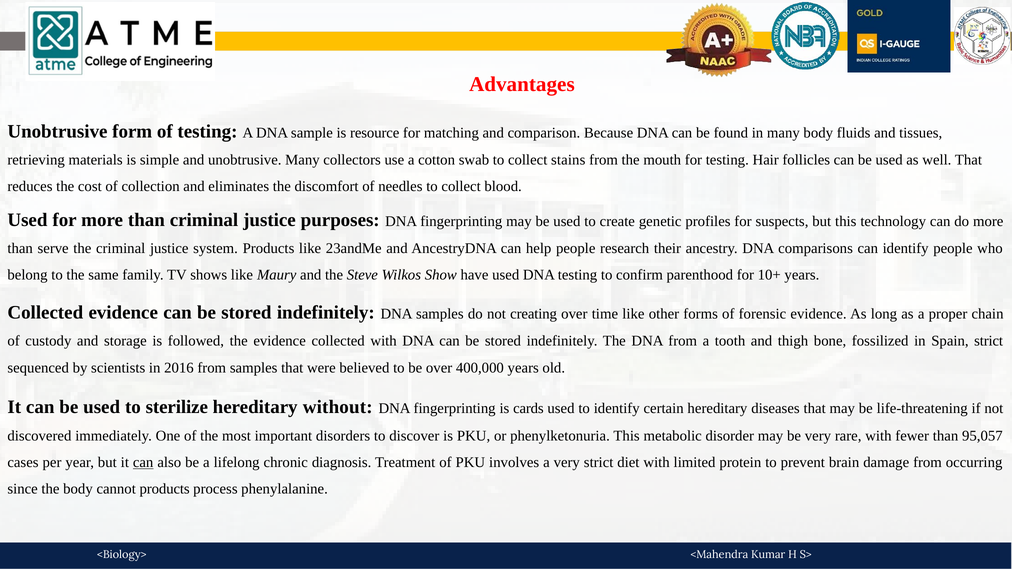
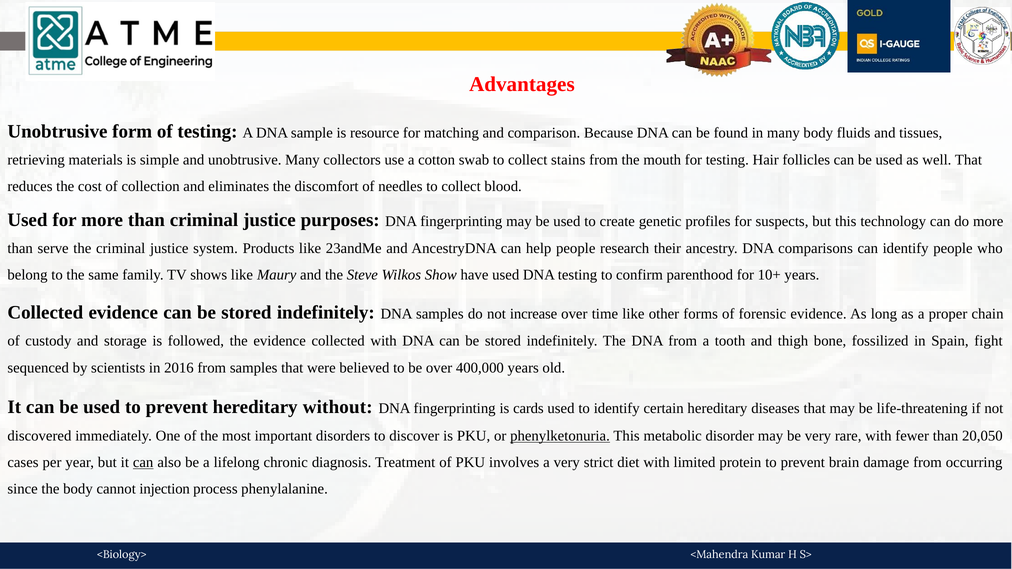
creating: creating -> increase
Spain strict: strict -> fight
used to sterilize: sterilize -> prevent
phenylketonuria underline: none -> present
95,057: 95,057 -> 20,050
cannot products: products -> injection
